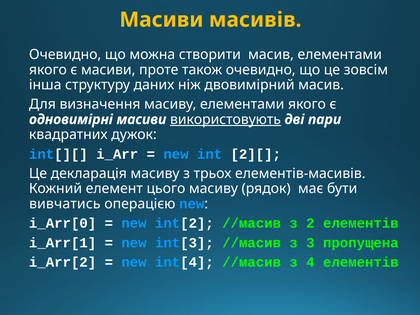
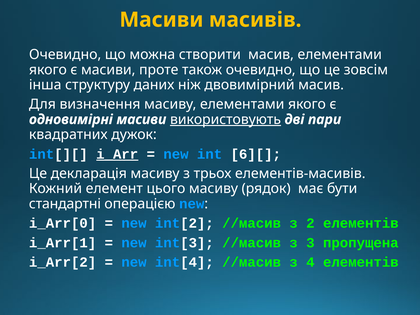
i_Arr underline: none -> present
2][: 2][ -> 6][
вивчатись: вивчатись -> стандартні
